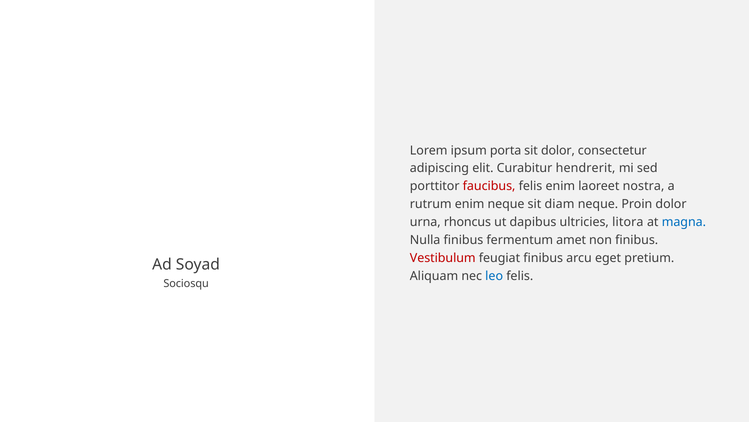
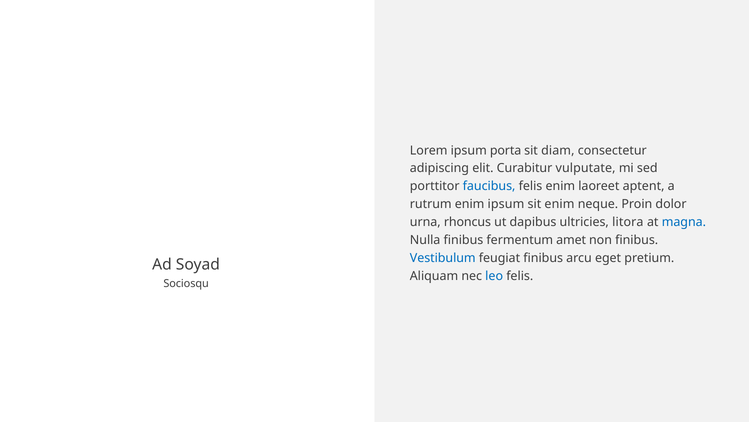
sit dolor: dolor -> diam
hendrerit: hendrerit -> vulputate
faucibus colour: red -> blue
nostra: nostra -> aptent
enim neque: neque -> ipsum
sit diam: diam -> enim
Vestibulum colour: red -> blue
